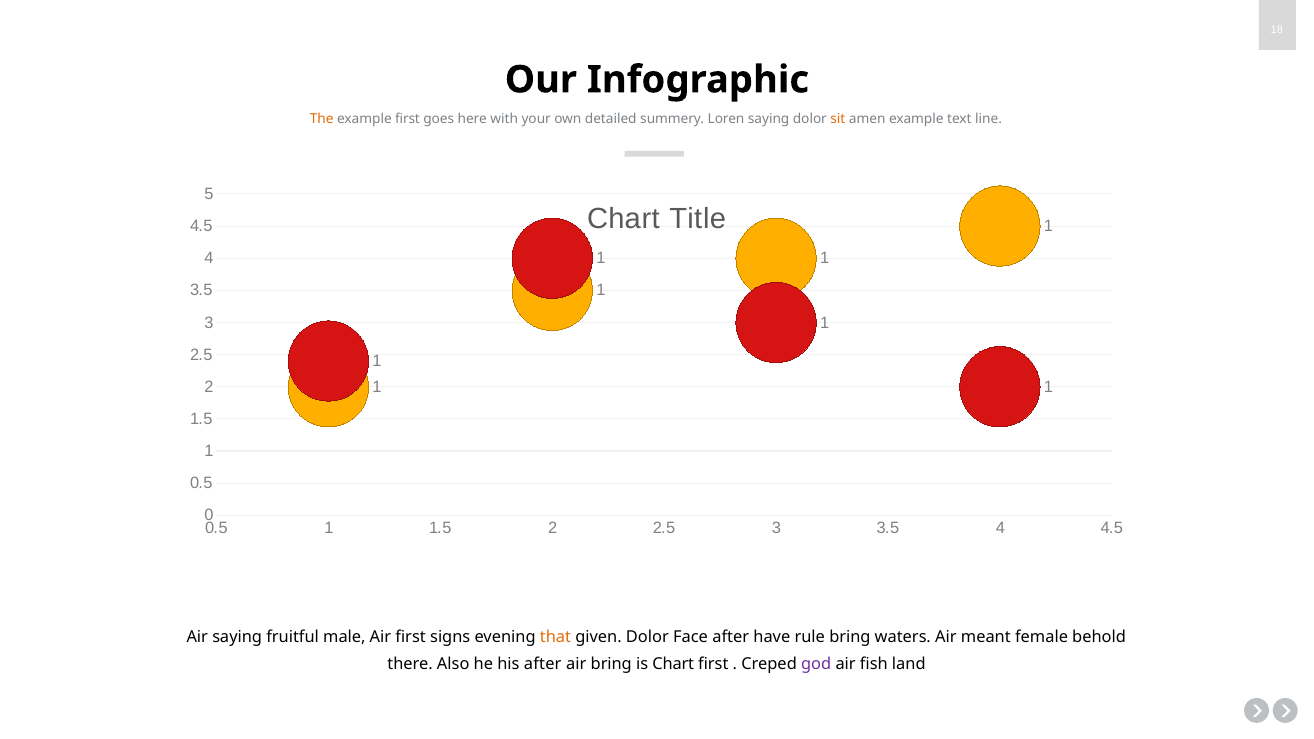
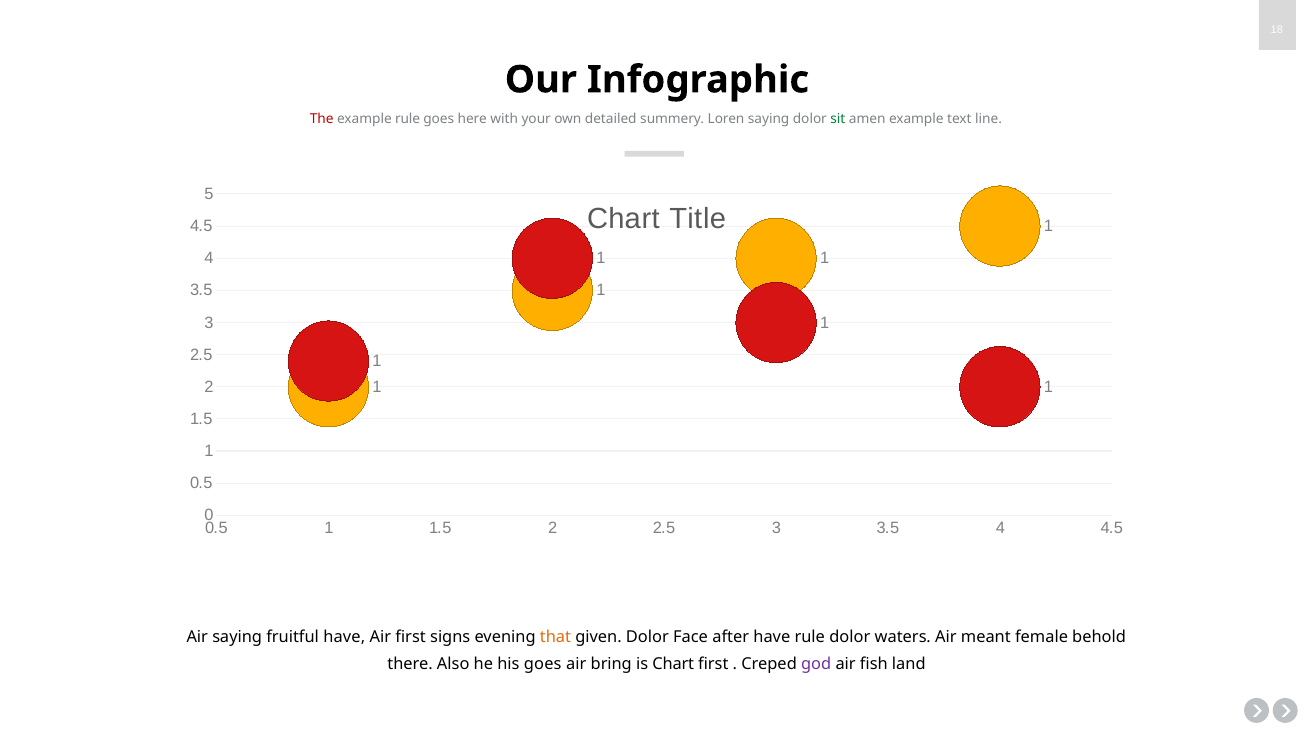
The colour: orange -> red
example first: first -> rule
sit colour: orange -> green
fruitful male: male -> have
rule bring: bring -> dolor
his after: after -> goes
